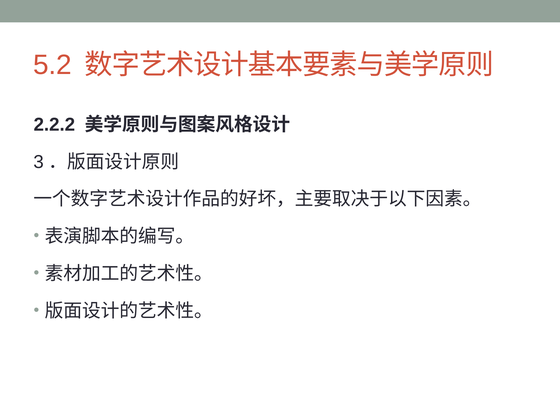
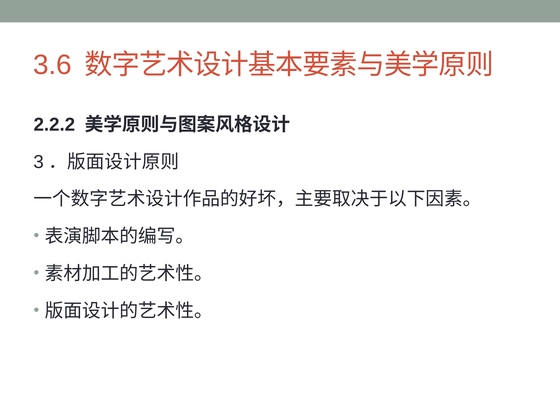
5.2: 5.2 -> 3.6
